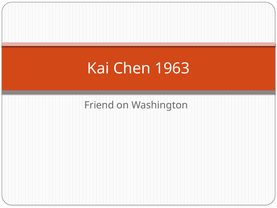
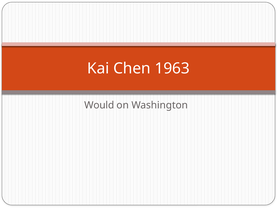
Friend: Friend -> Would
